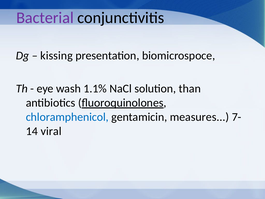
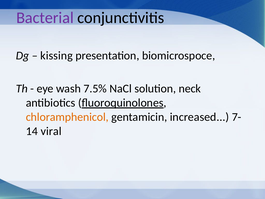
1.1%: 1.1% -> 7.5%
than: than -> neck
chloramphenicol colour: blue -> orange
measures: measures -> increased
